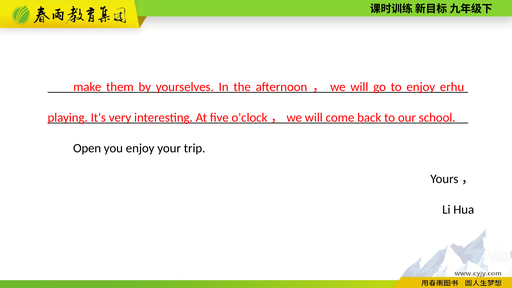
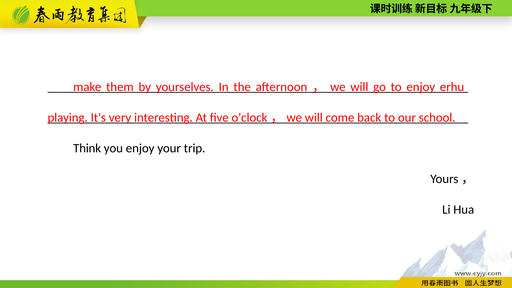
Open: Open -> Think
